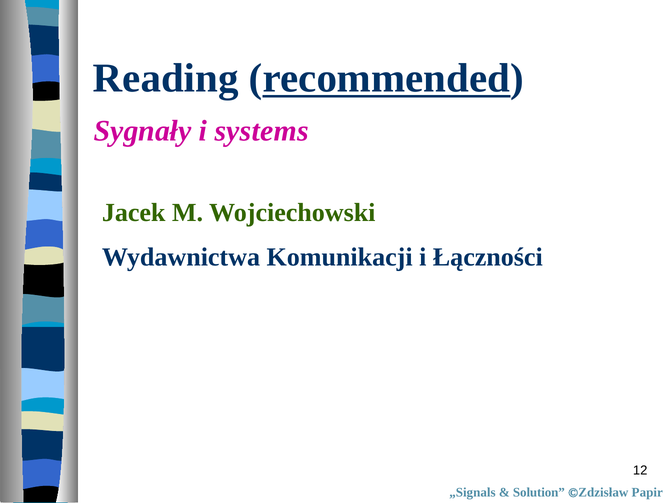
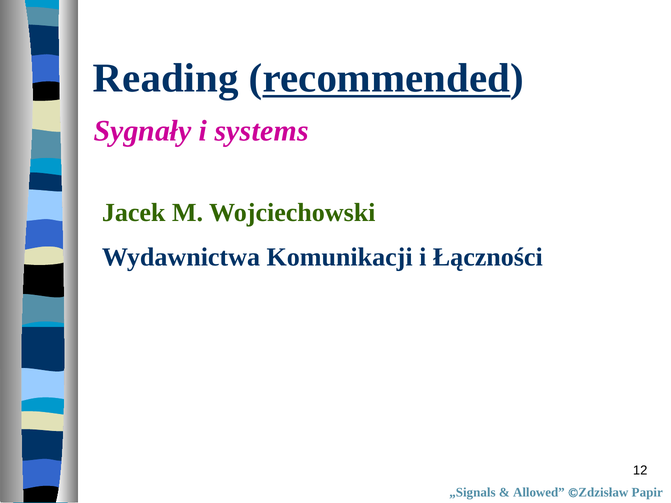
Solution: Solution -> Allowed
